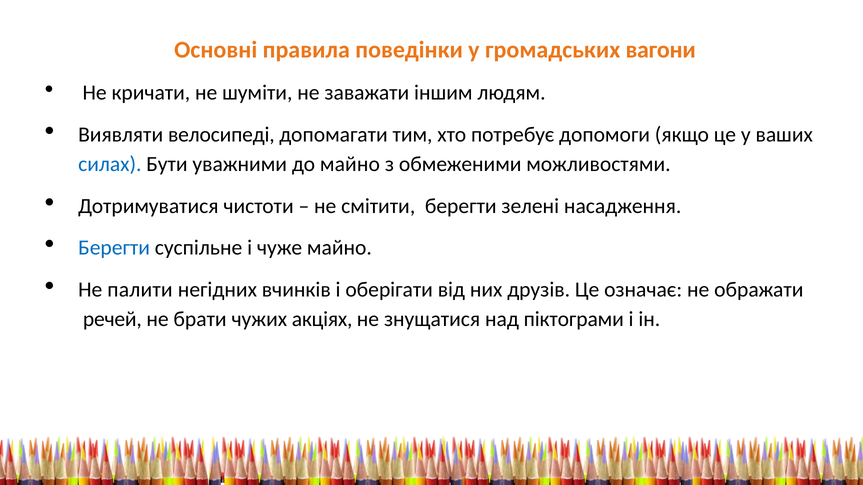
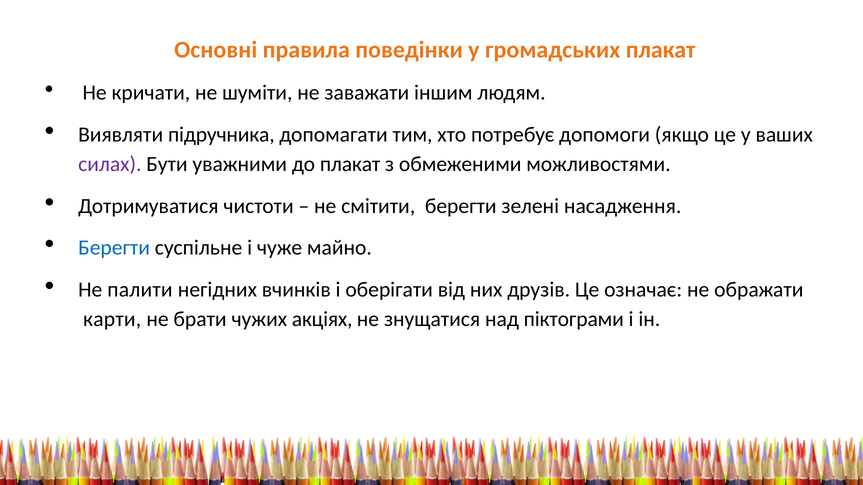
громадських вагони: вагони -> плакат
велосипеді: велосипеді -> підручника
силах colour: blue -> purple
до майно: майно -> плакат
речей: речей -> карти
